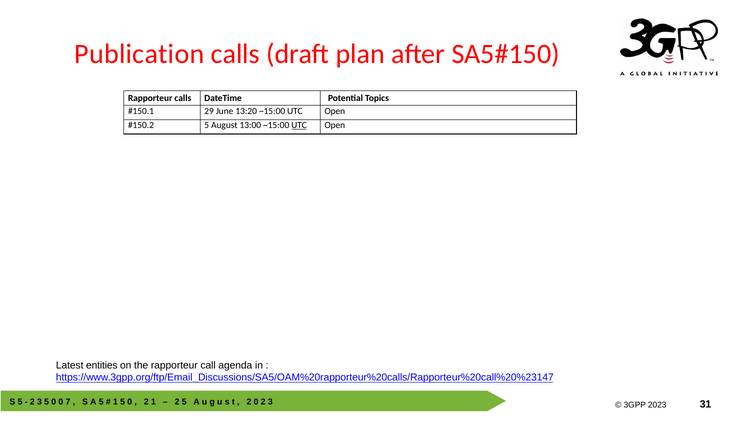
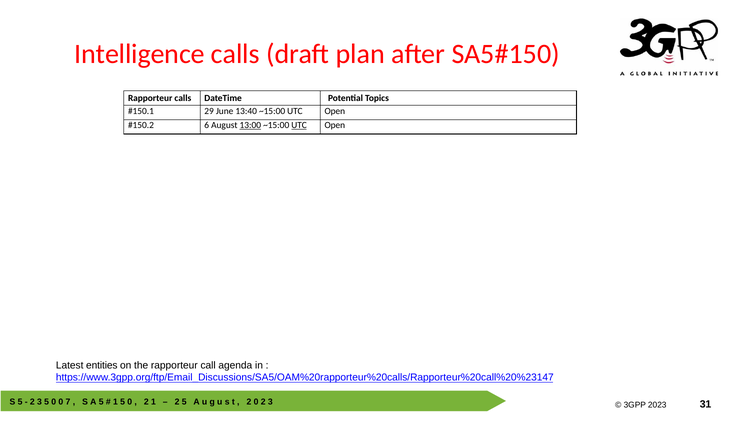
Publication: Publication -> Intelligence
13:20: 13:20 -> 13:40
5 at (207, 125): 5 -> 6
13:00 underline: none -> present
